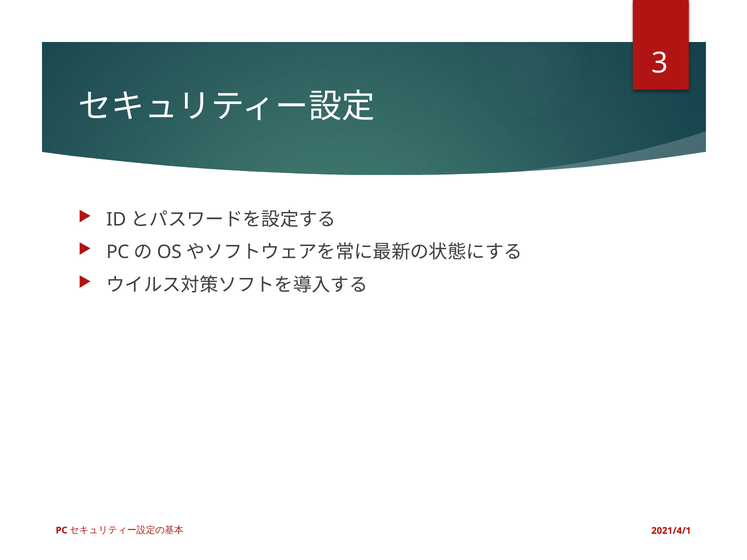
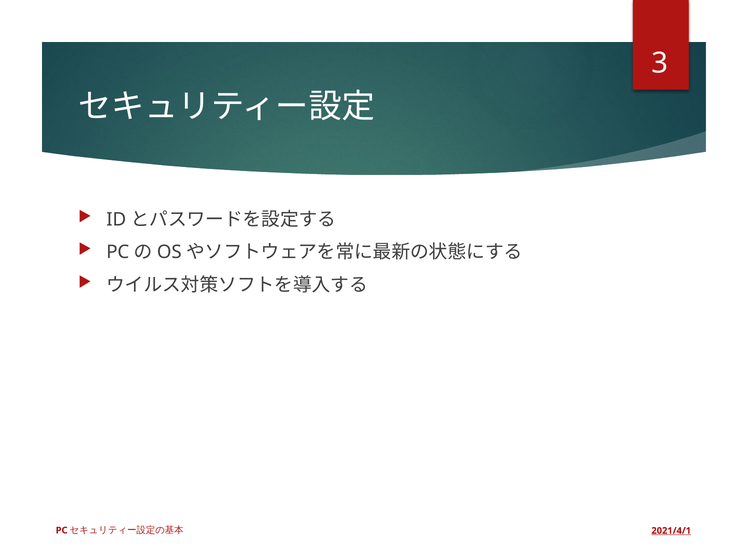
2021/4/1 underline: none -> present
